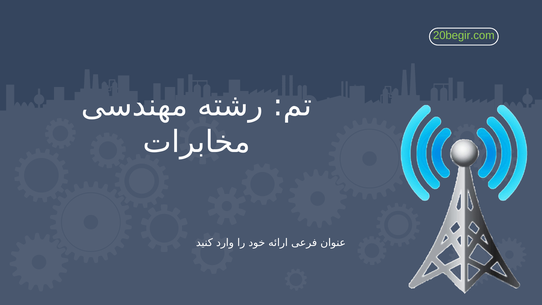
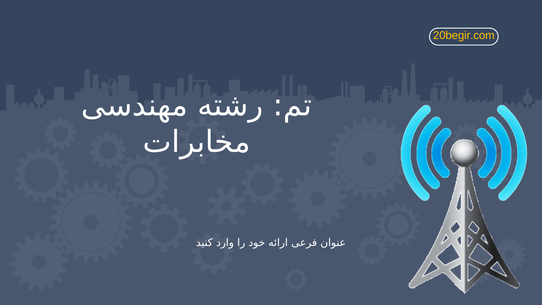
20begir.com colour: light green -> yellow
